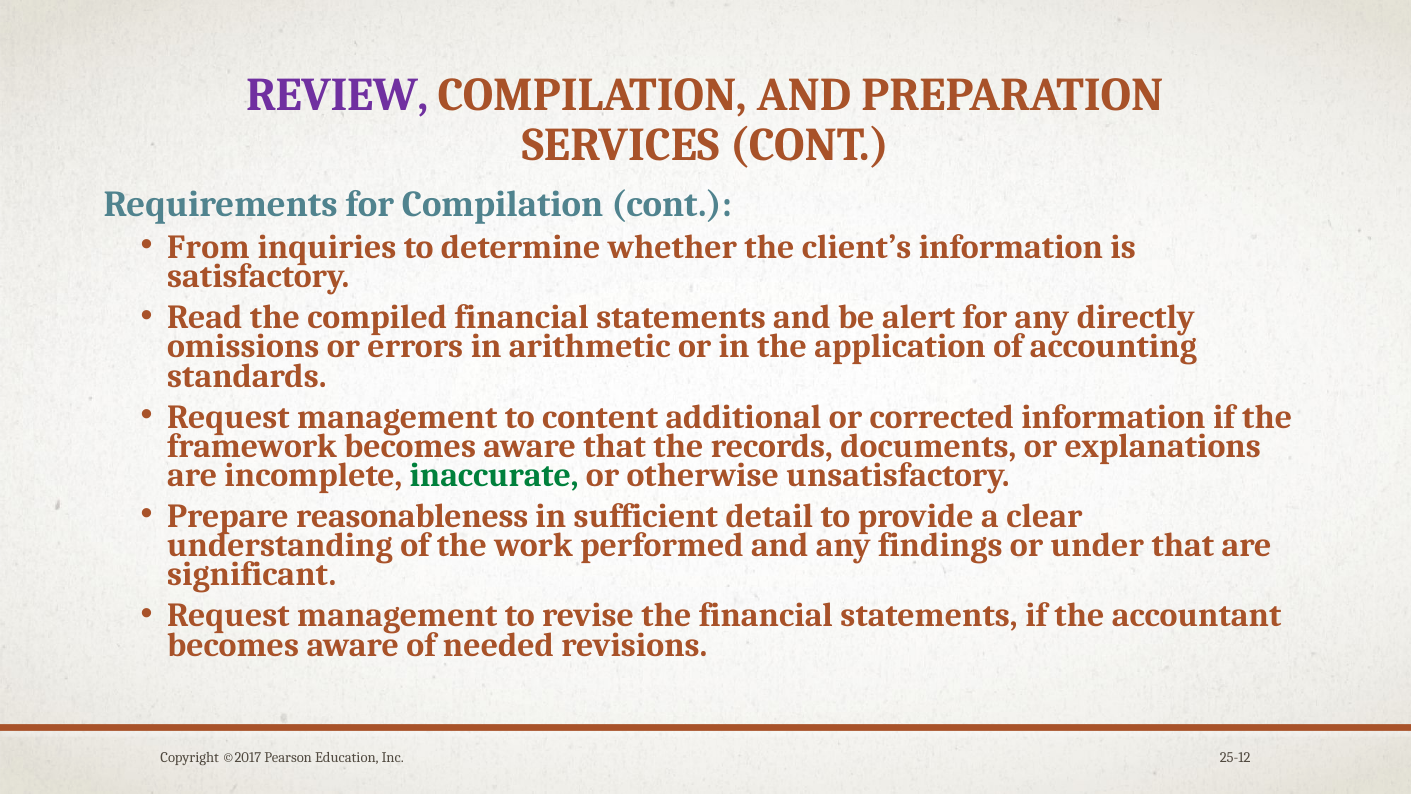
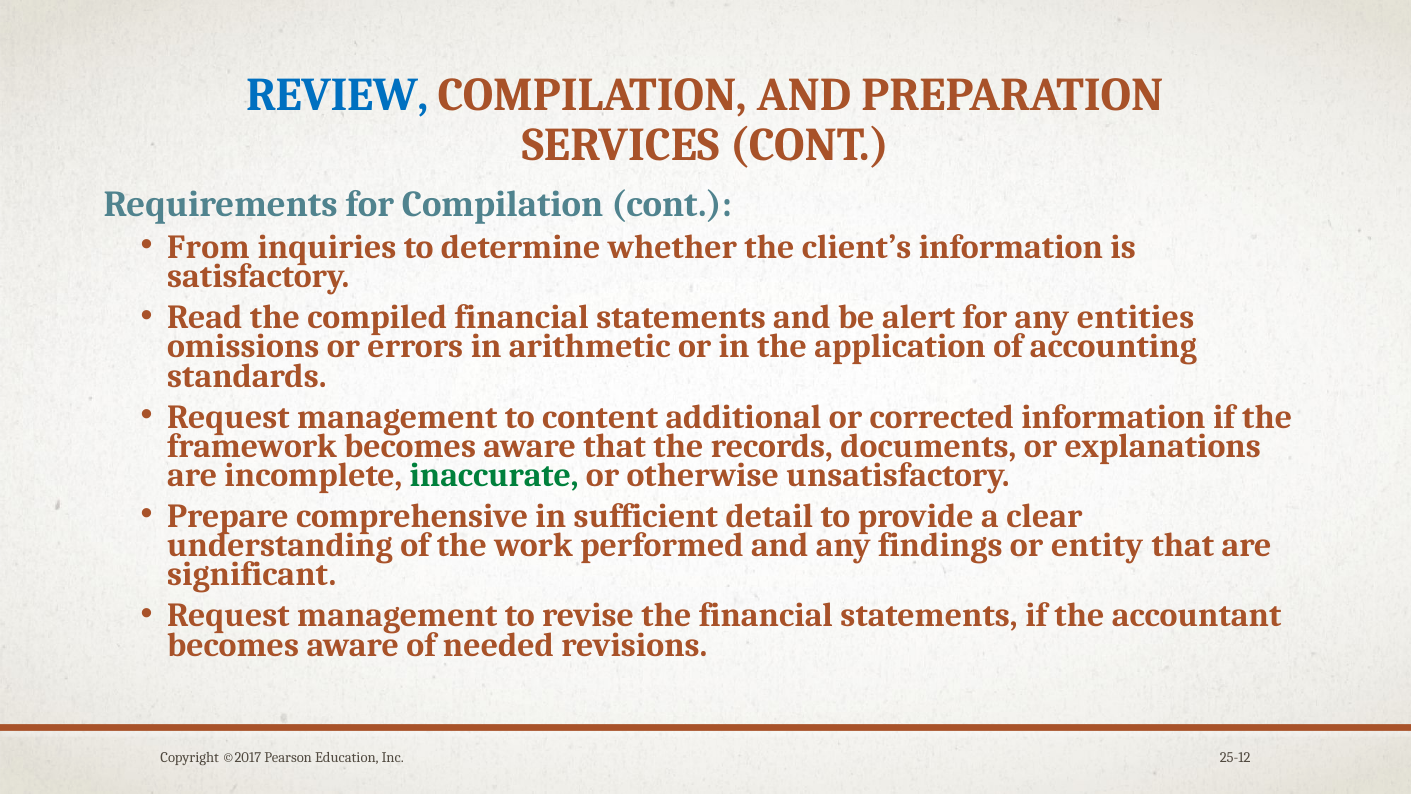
REVIEW colour: purple -> blue
directly: directly -> entities
reasonableness: reasonableness -> comprehensive
under: under -> entity
